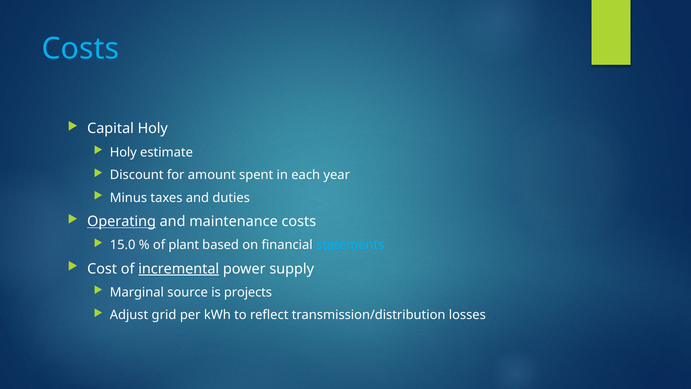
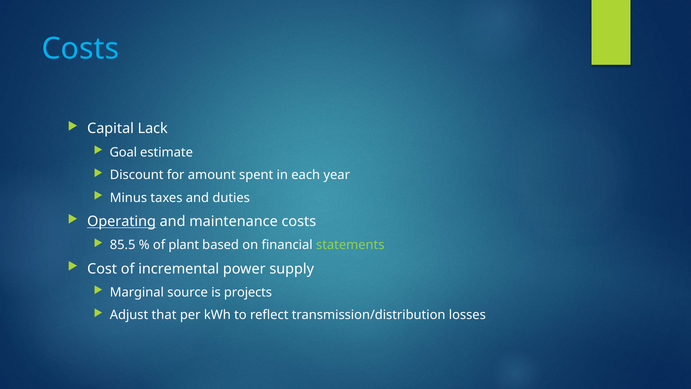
Capital Holy: Holy -> Lack
Holy at (123, 152): Holy -> Goal
15.0: 15.0 -> 85.5
statements colour: light blue -> light green
incremental underline: present -> none
grid: grid -> that
